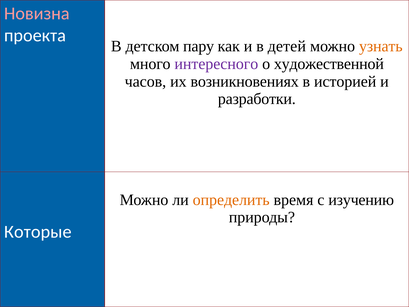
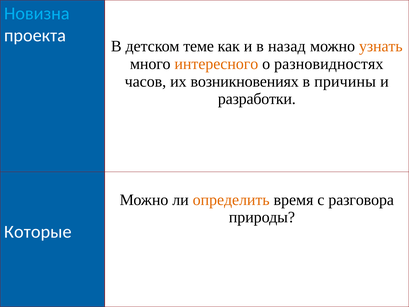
Новизна colour: pink -> light blue
пару: пару -> теме
детей: детей -> назад
интересного colour: purple -> orange
художественной: художественной -> разновидностях
историей: историей -> причины
изучению: изучению -> разговора
